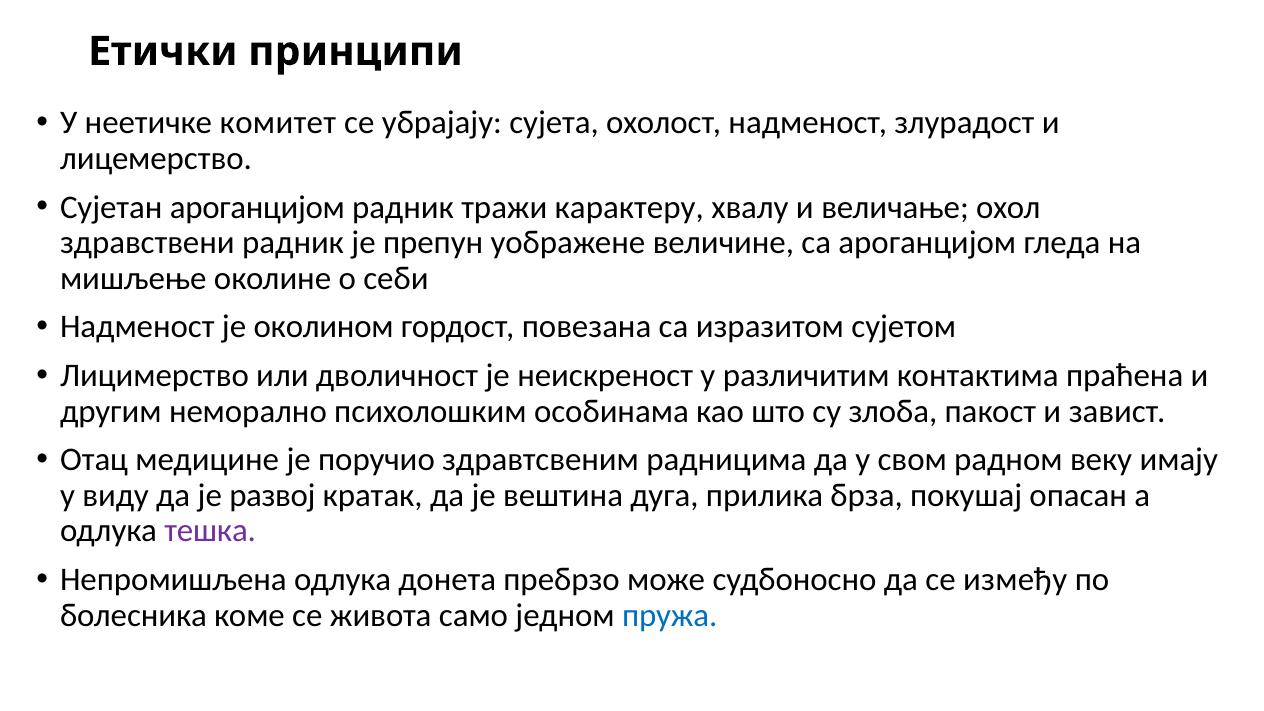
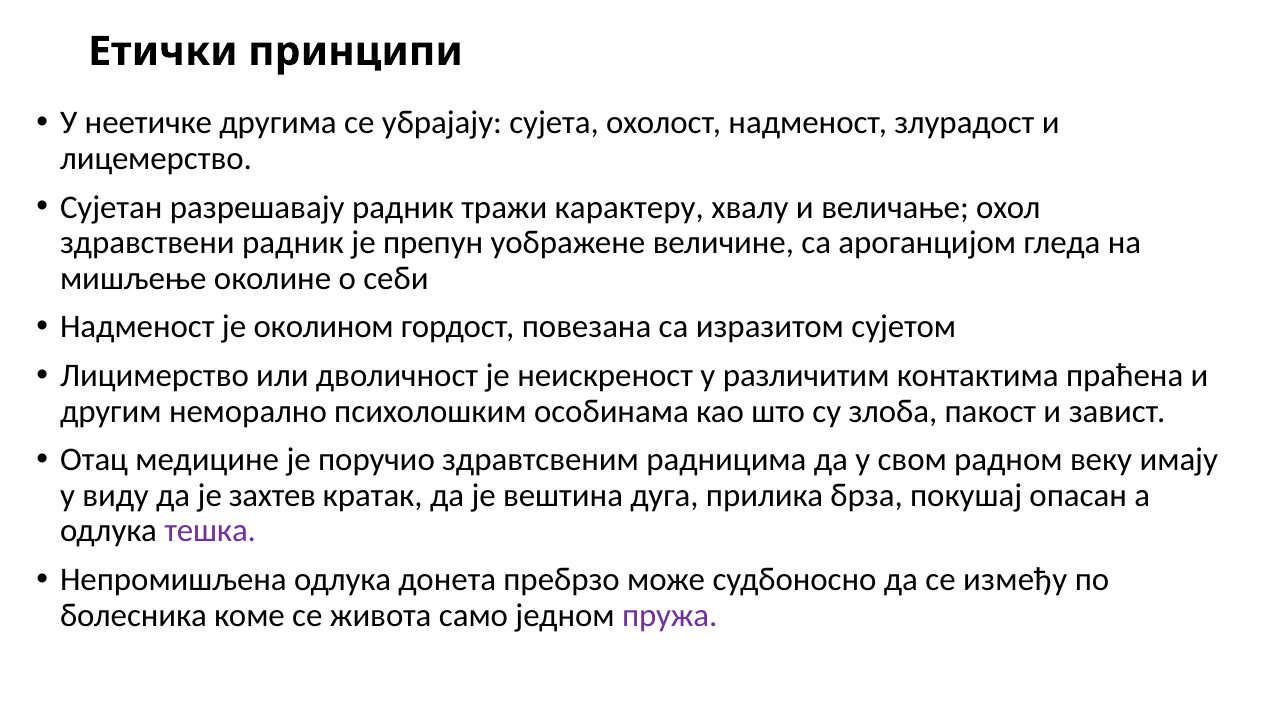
комитет: комитет -> другима
Сујетан ароганцијом: ароганцијом -> разрешавају
развој: развој -> захтев
пружа colour: blue -> purple
